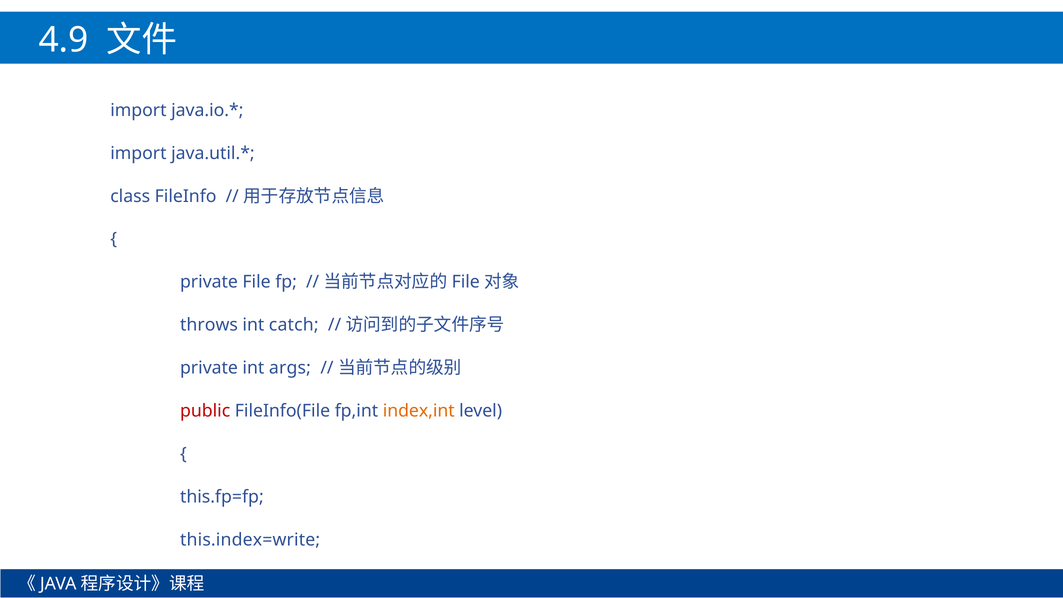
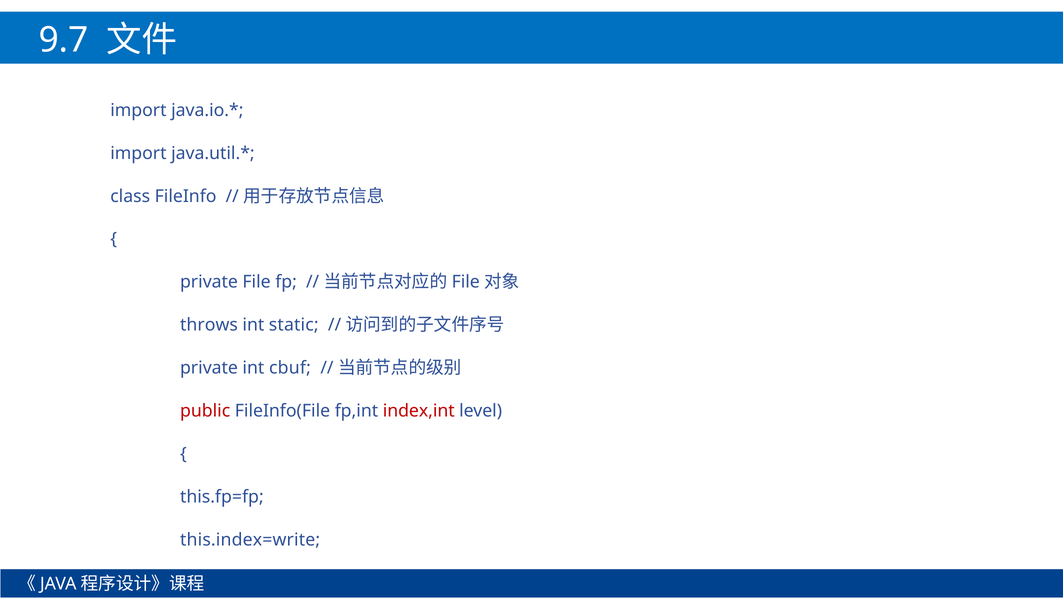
4.9: 4.9 -> 9.7
catch: catch -> static
args: args -> cbuf
index,int colour: orange -> red
